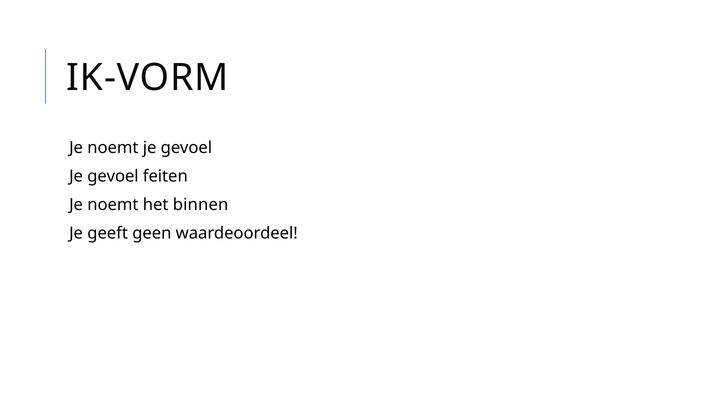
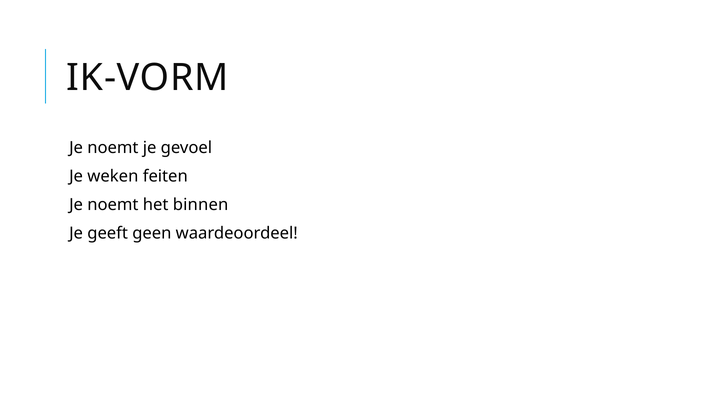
gevoel at (113, 176): gevoel -> weken
